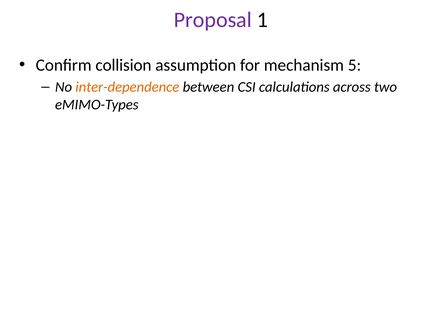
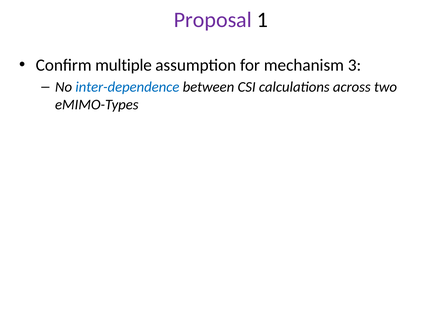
collision: collision -> multiple
5: 5 -> 3
inter-dependence colour: orange -> blue
